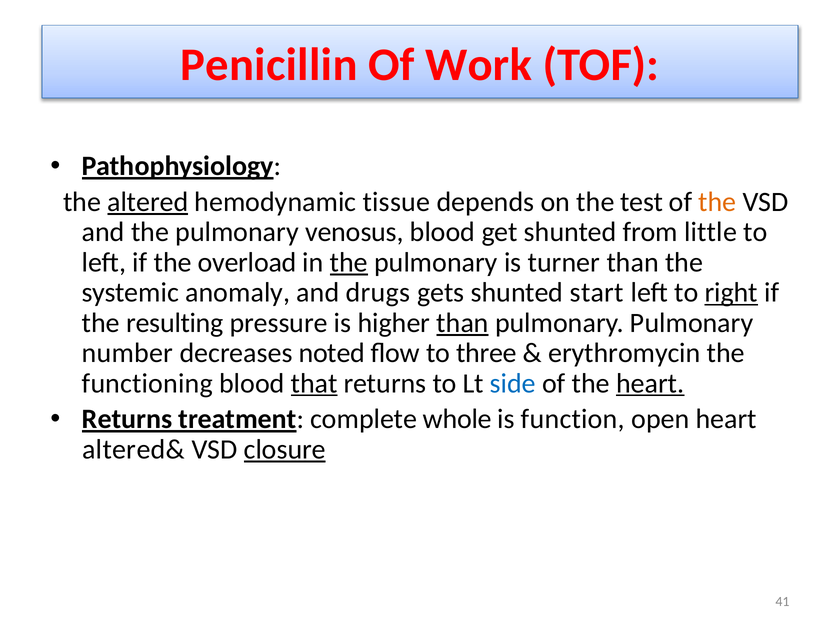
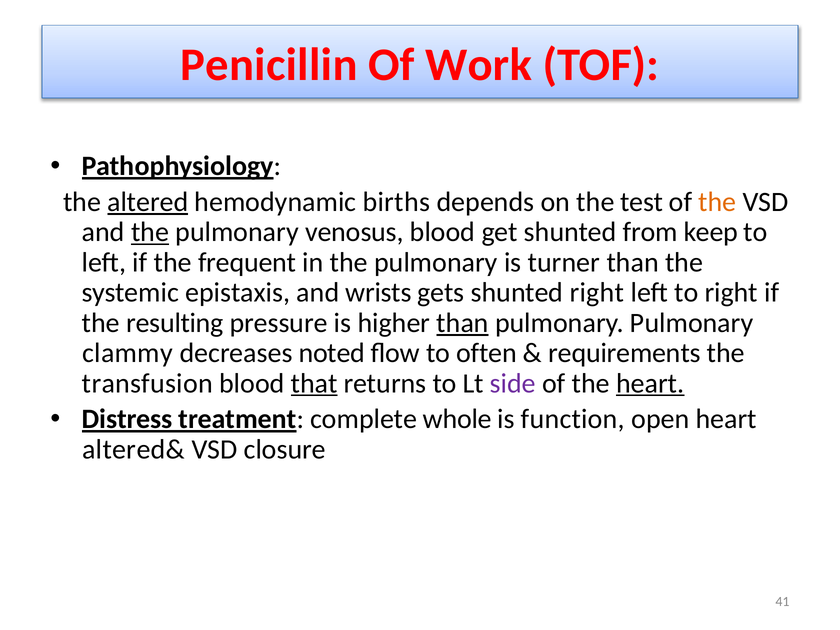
tissue: tissue -> births
the at (150, 232) underline: none -> present
little: little -> keep
overload: overload -> frequent
the at (349, 262) underline: present -> none
anomaly: anomaly -> epistaxis
drugs: drugs -> wrists
shunted start: start -> right
right at (731, 293) underline: present -> none
number: number -> clammy
three: three -> often
erythromycin: erythromycin -> requirements
functioning: functioning -> transfusion
side colour: blue -> purple
Returns at (127, 419): Returns -> Distress
closure underline: present -> none
